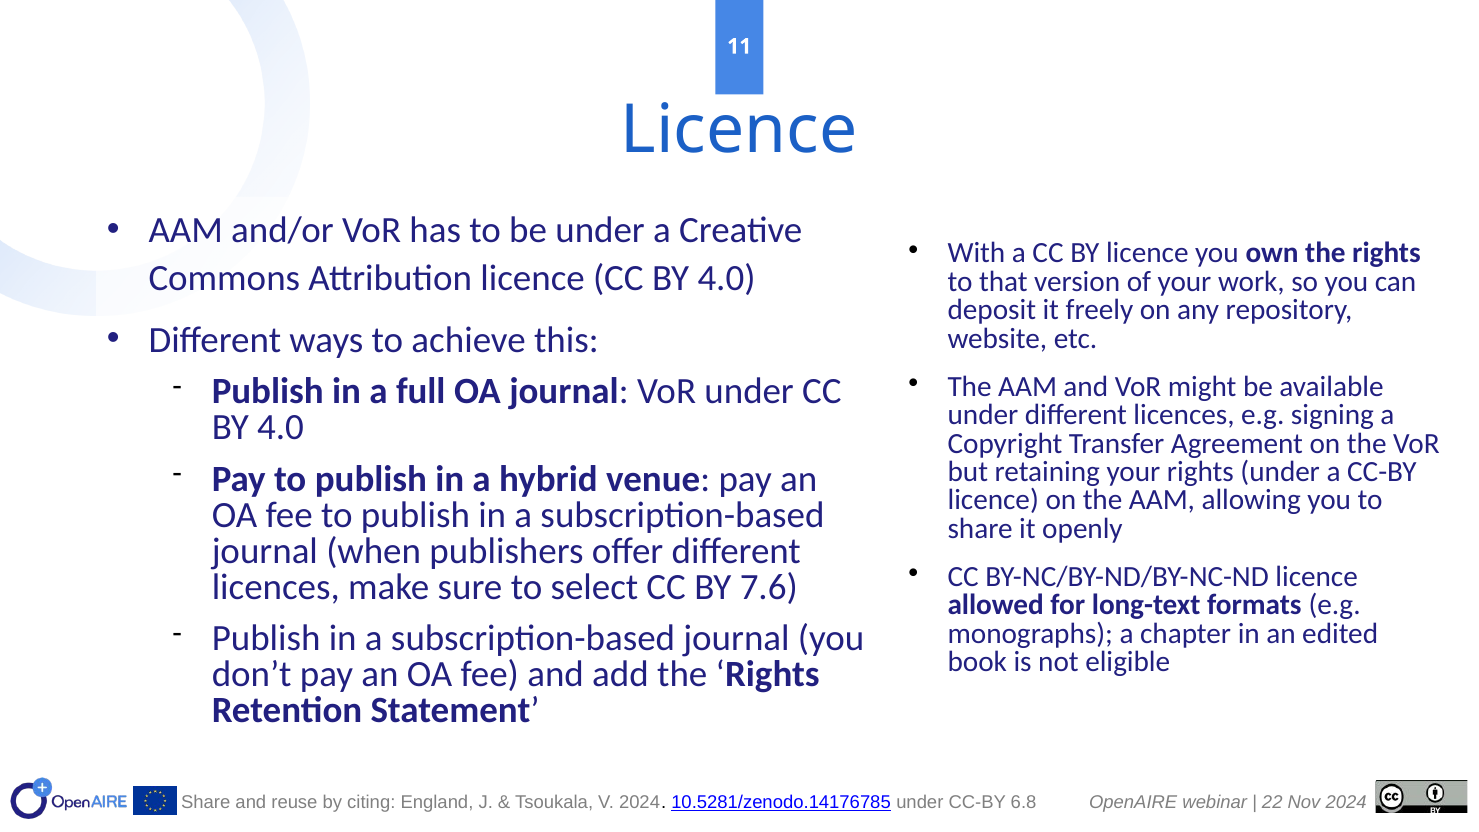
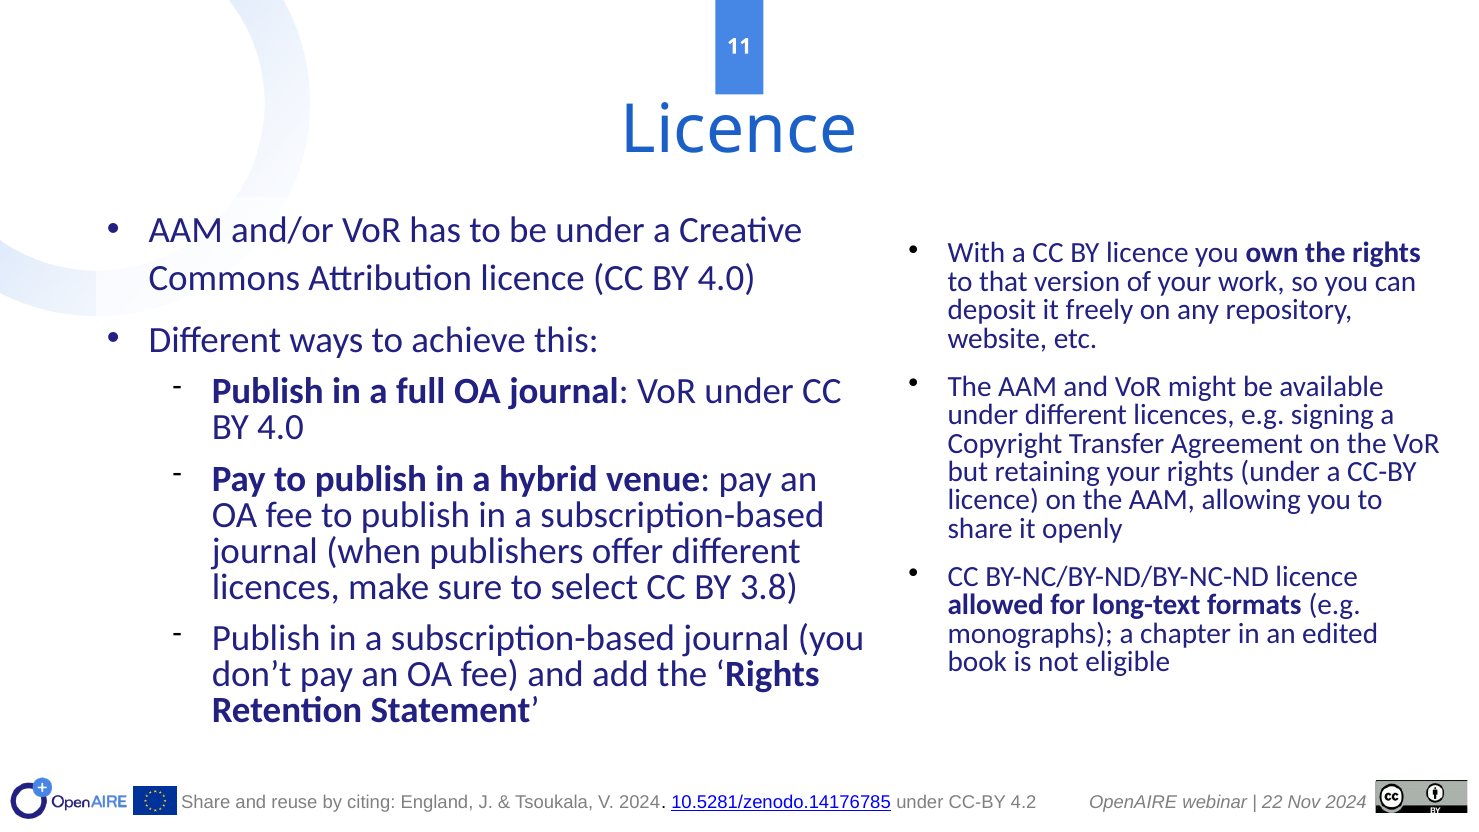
7.6: 7.6 -> 3.8
6.8: 6.8 -> 4.2
